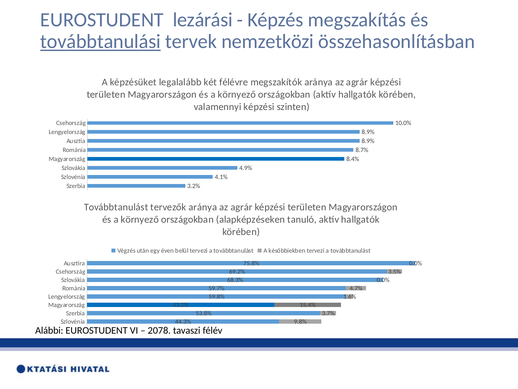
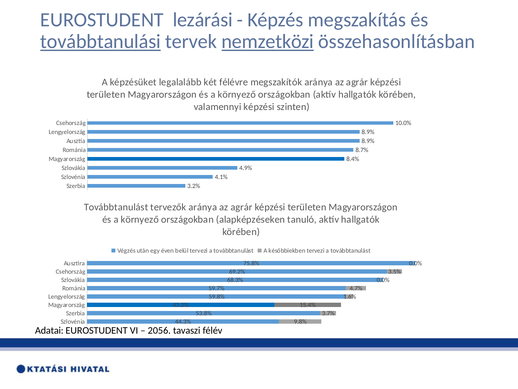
nemzetközi underline: none -> present
Alábbi: Alábbi -> Adatai
2078: 2078 -> 2056
